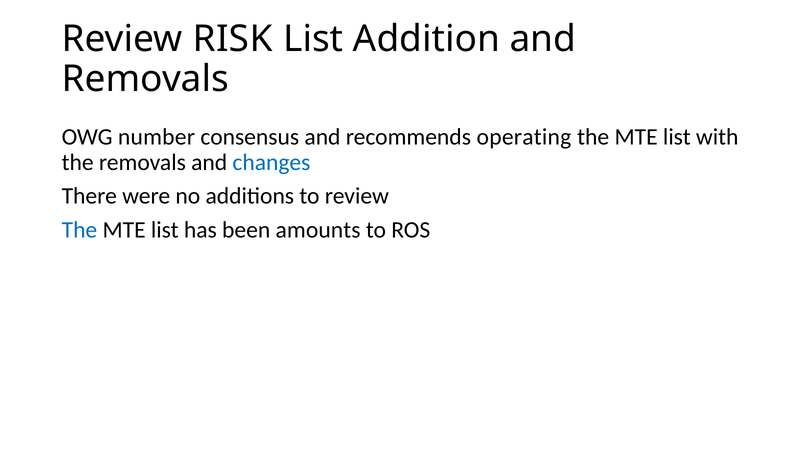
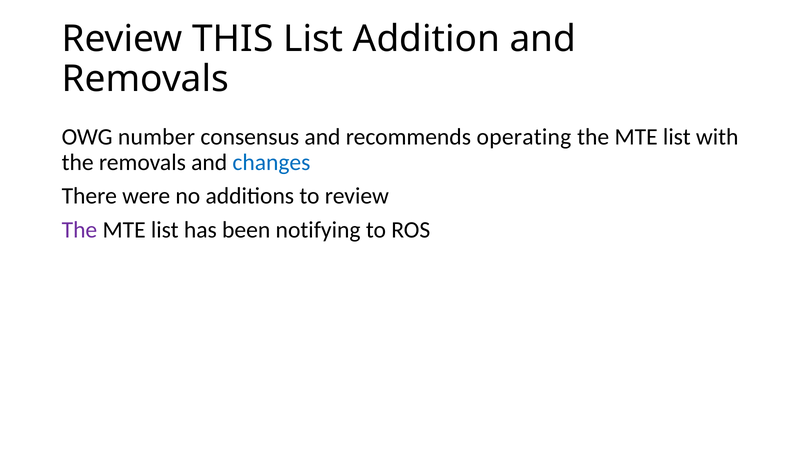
RISK: RISK -> THIS
The at (79, 230) colour: blue -> purple
amounts: amounts -> notifying
